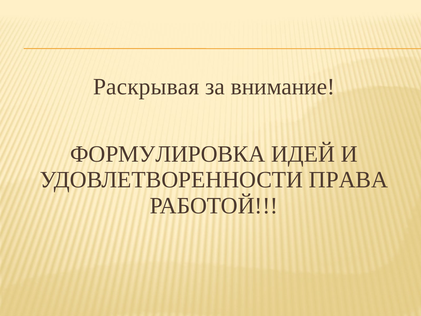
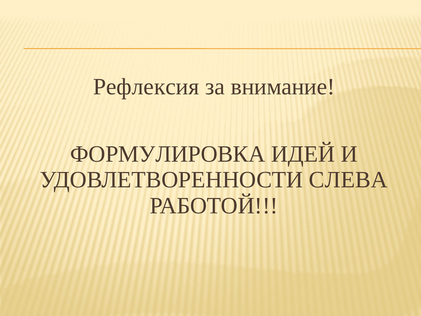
Раскрывая: Раскрывая -> Рефлексия
ПРАВА: ПРАВА -> СЛЕВА
